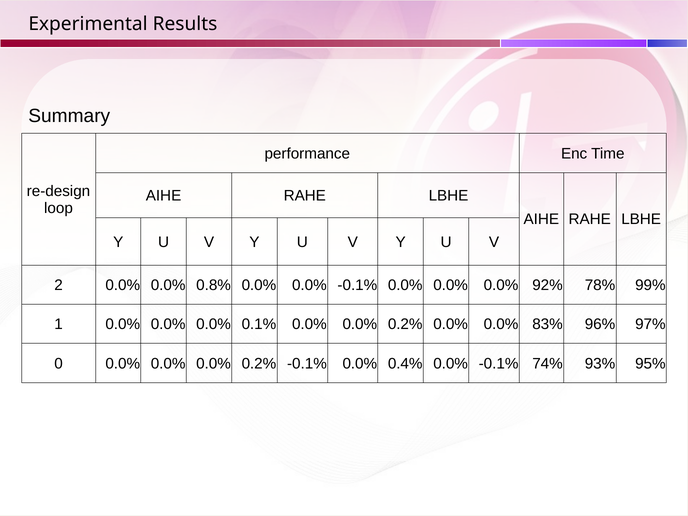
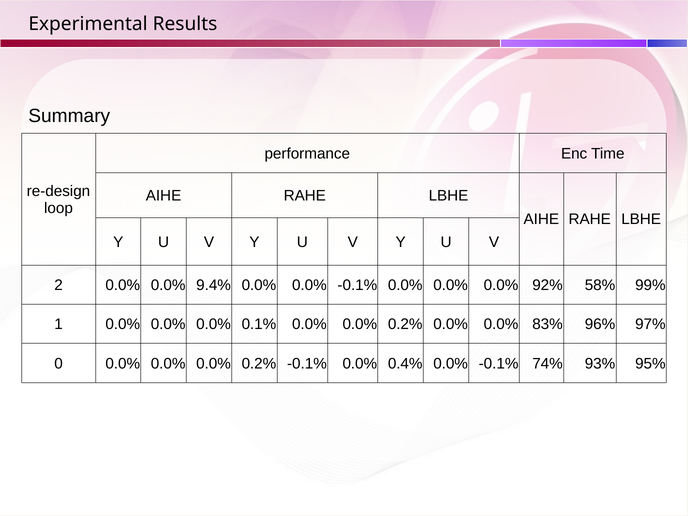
0.8%: 0.8% -> 9.4%
78%: 78% -> 58%
